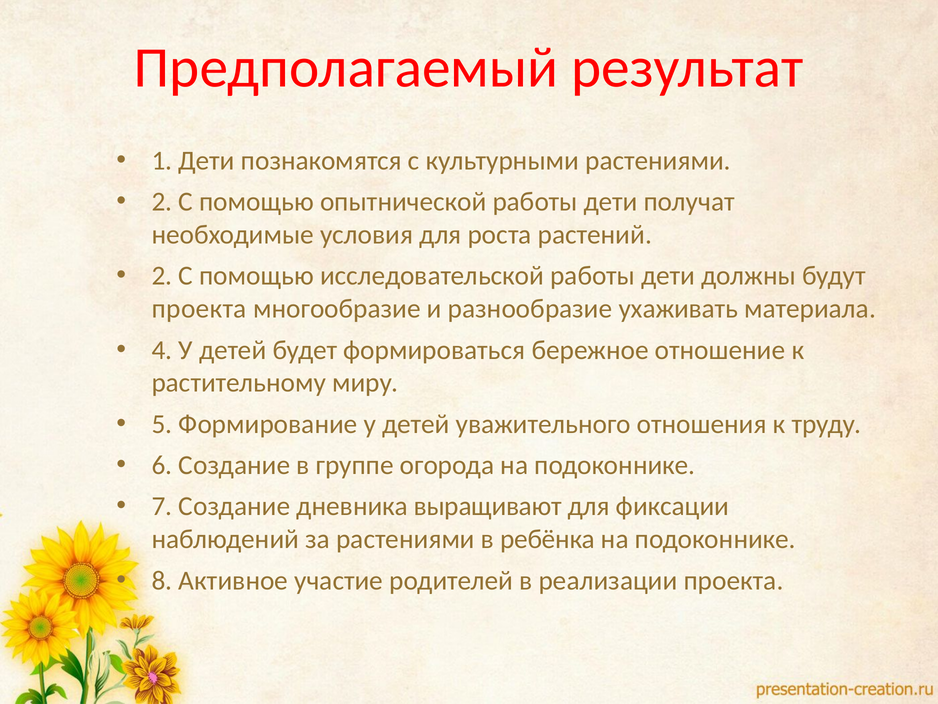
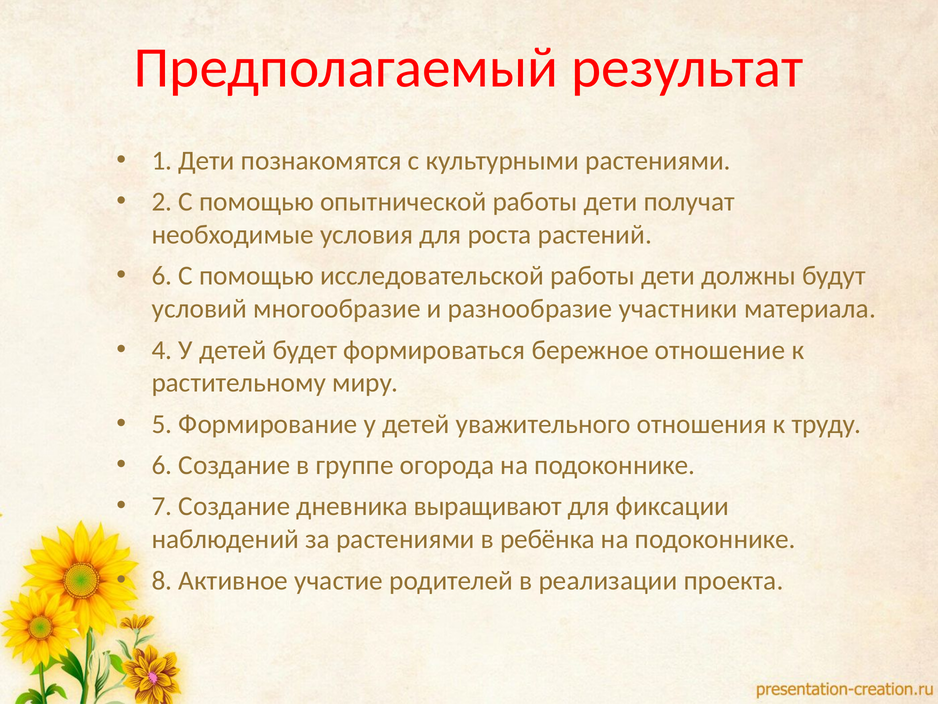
2 at (162, 276): 2 -> 6
проекта at (199, 309): проекта -> условий
ухаживать: ухаживать -> участники
